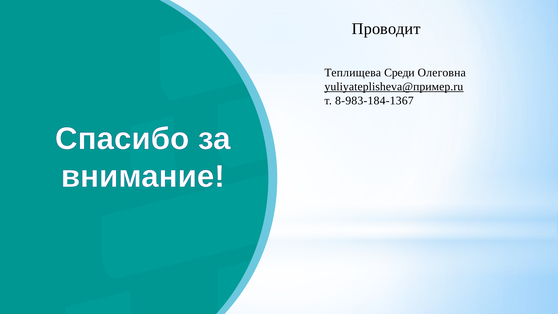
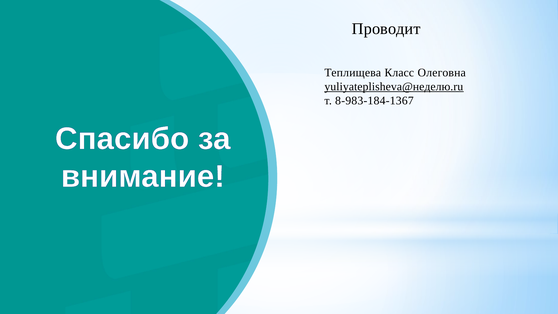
Среди: Среди -> Класс
yuliyateplisheva@пример.ru: yuliyateplisheva@пример.ru -> yuliyateplisheva@неделю.ru
